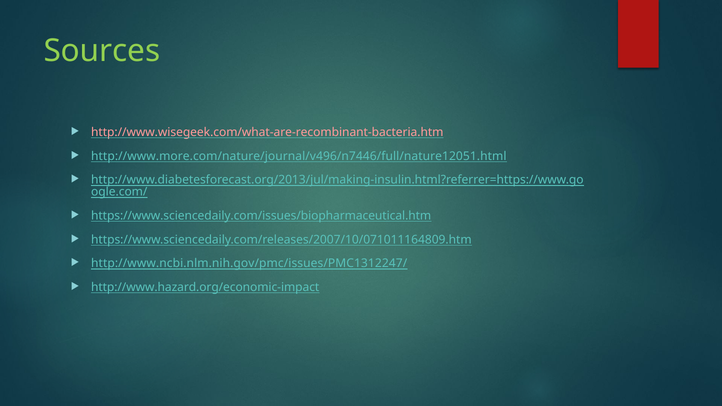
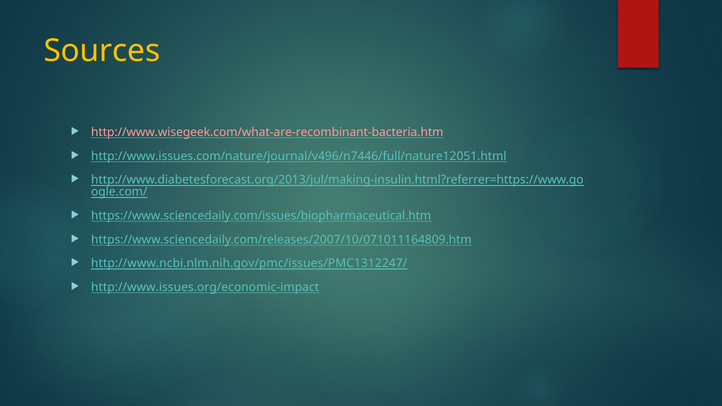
Sources colour: light green -> yellow
http://www.more.com/nature/journal/v496/n7446/full/nature12051.html: http://www.more.com/nature/journal/v496/n7446/full/nature12051.html -> http://www.issues.com/nature/journal/v496/n7446/full/nature12051.html
http://www.hazard.org/economic-impact: http://www.hazard.org/economic-impact -> http://www.issues.org/economic-impact
